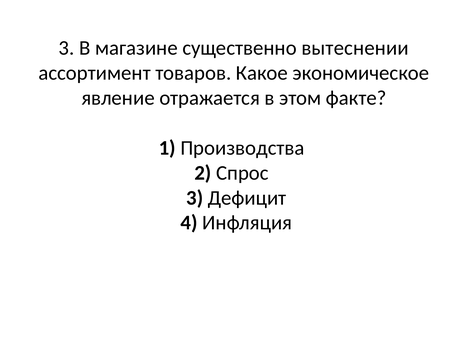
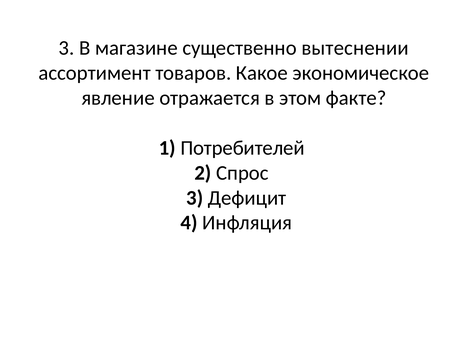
Производства: Производства -> Потребителей
